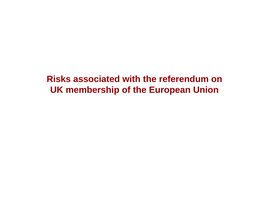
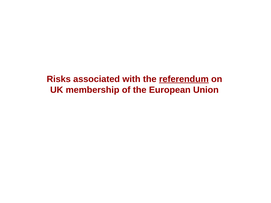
referendum underline: none -> present
